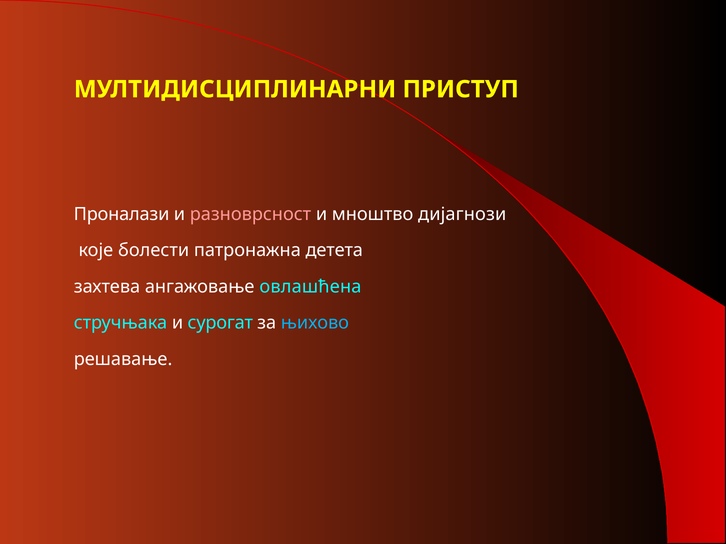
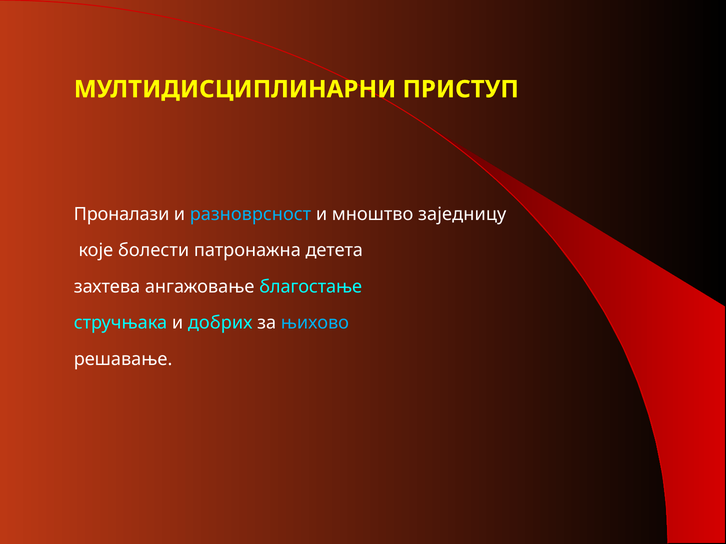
разноврсност colour: pink -> light blue
дијагнози: дијагнози -> заједницу
овлашћена: овлашћена -> благостање
сурогат: сурогат -> добрих
